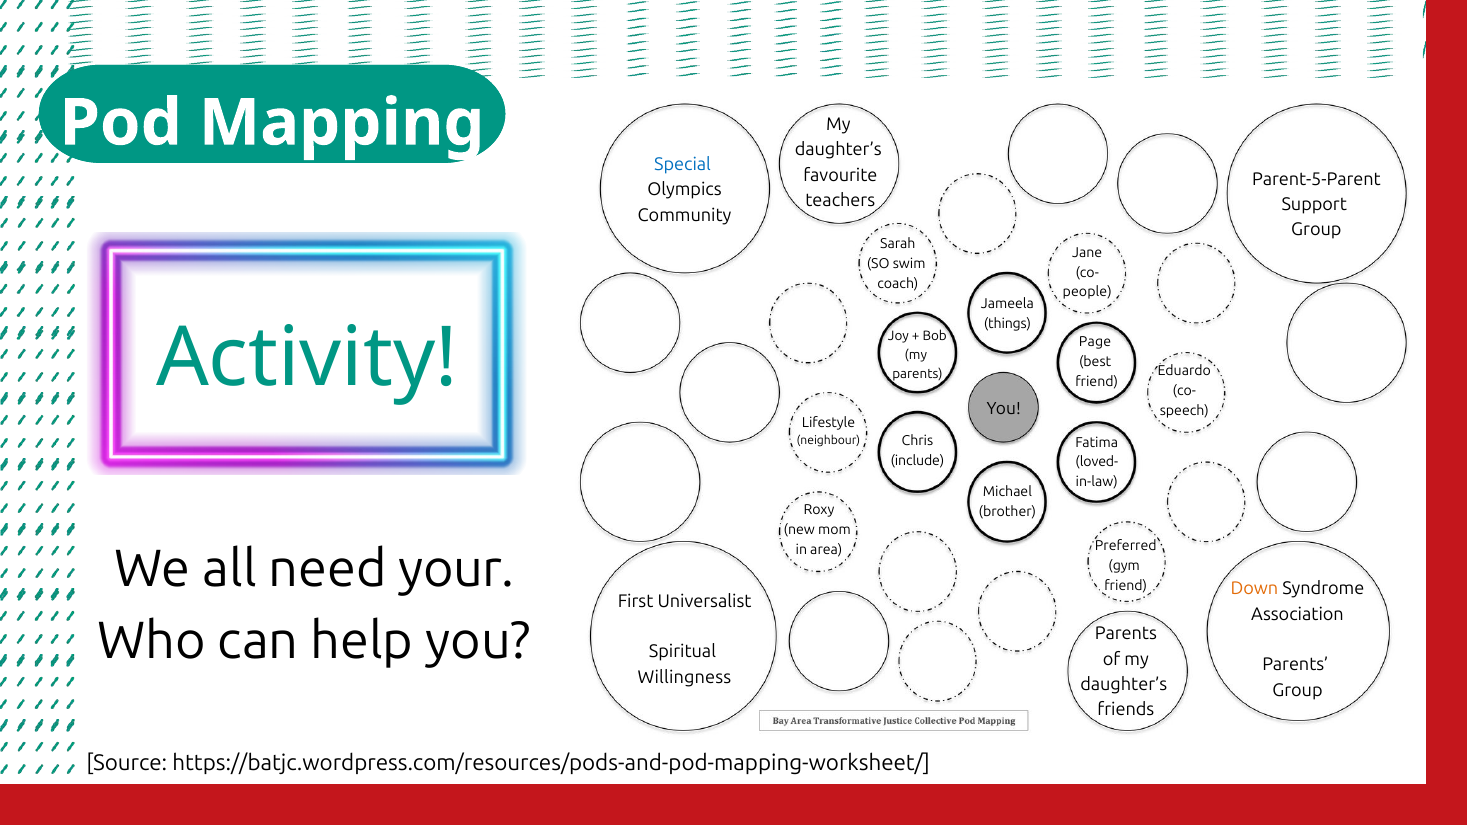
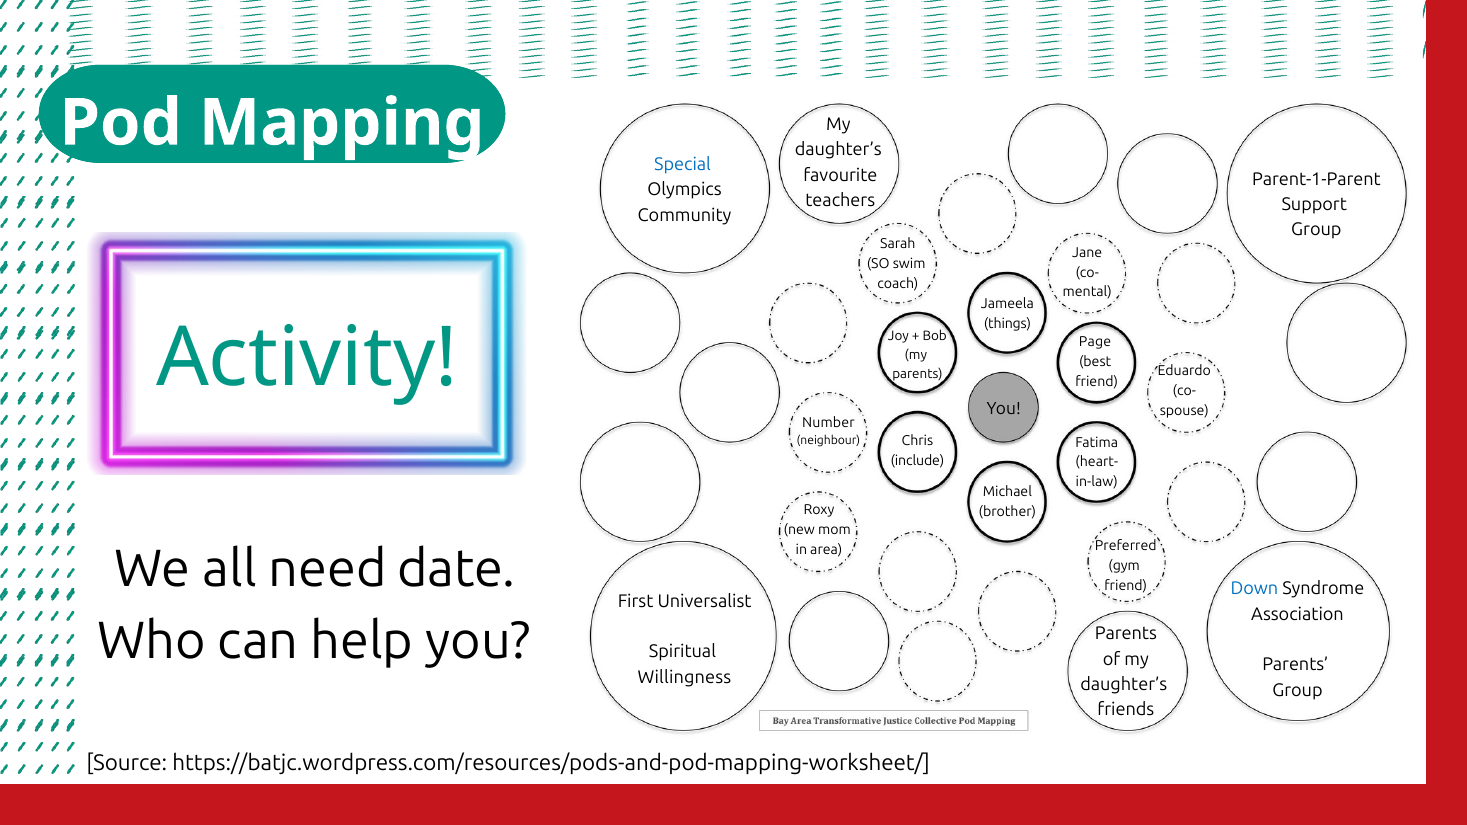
Parent-5-Parent: Parent-5-Parent -> Parent-1-Parent
people: people -> mental
speech: speech -> spouse
Lifestyle: Lifestyle -> Number
loved-: loved- -> heart-
your: your -> date
Down colour: orange -> blue
